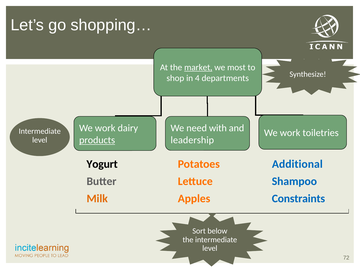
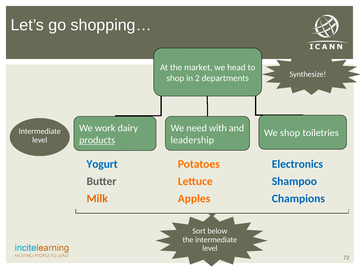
market underline: present -> none
most: most -> head
4: 4 -> 2
work at (290, 133): work -> shop
Yogurt colour: black -> blue
Additional: Additional -> Electronics
Constraints: Constraints -> Champions
